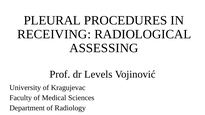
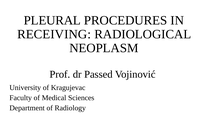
ASSESSING: ASSESSING -> NEOPLASM
Levels: Levels -> Passed
